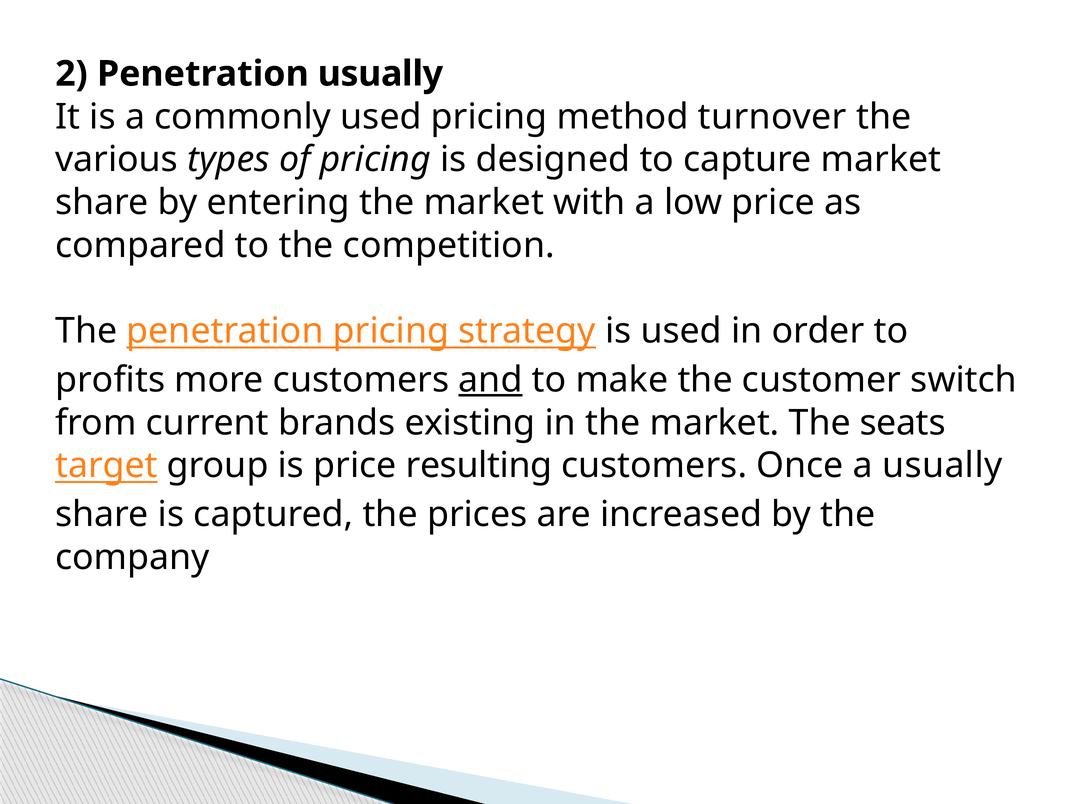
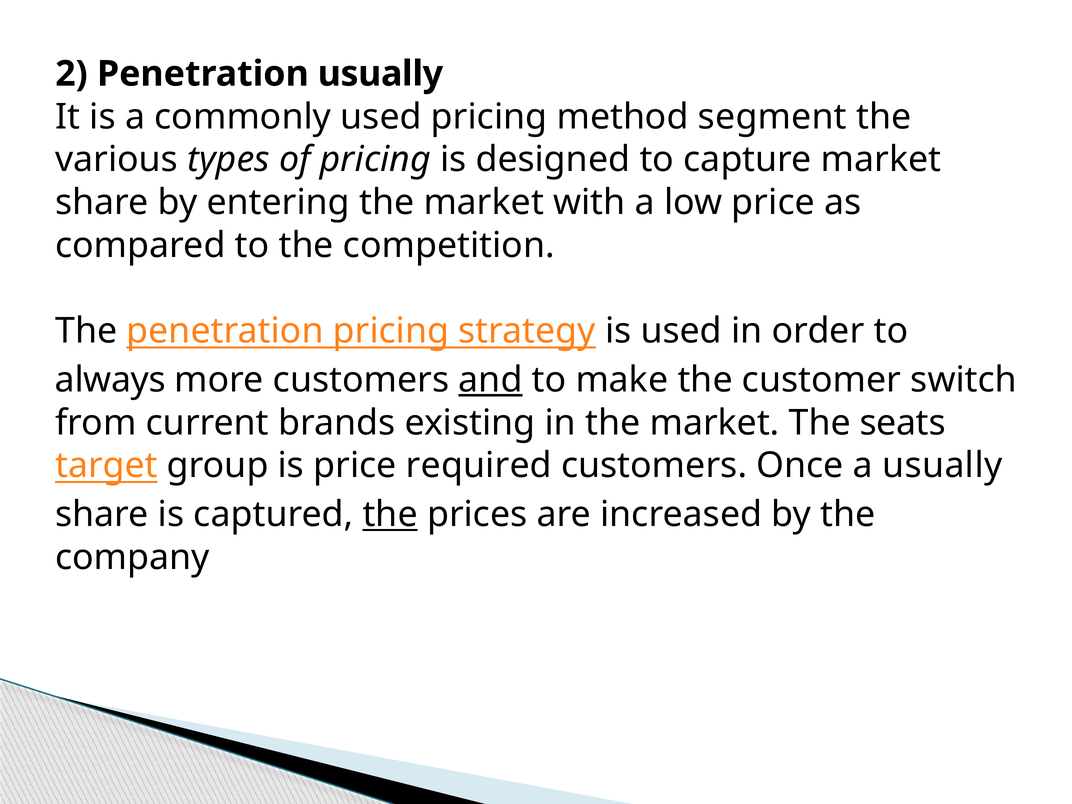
turnover: turnover -> segment
profits: profits -> always
resulting: resulting -> required
the at (390, 514) underline: none -> present
